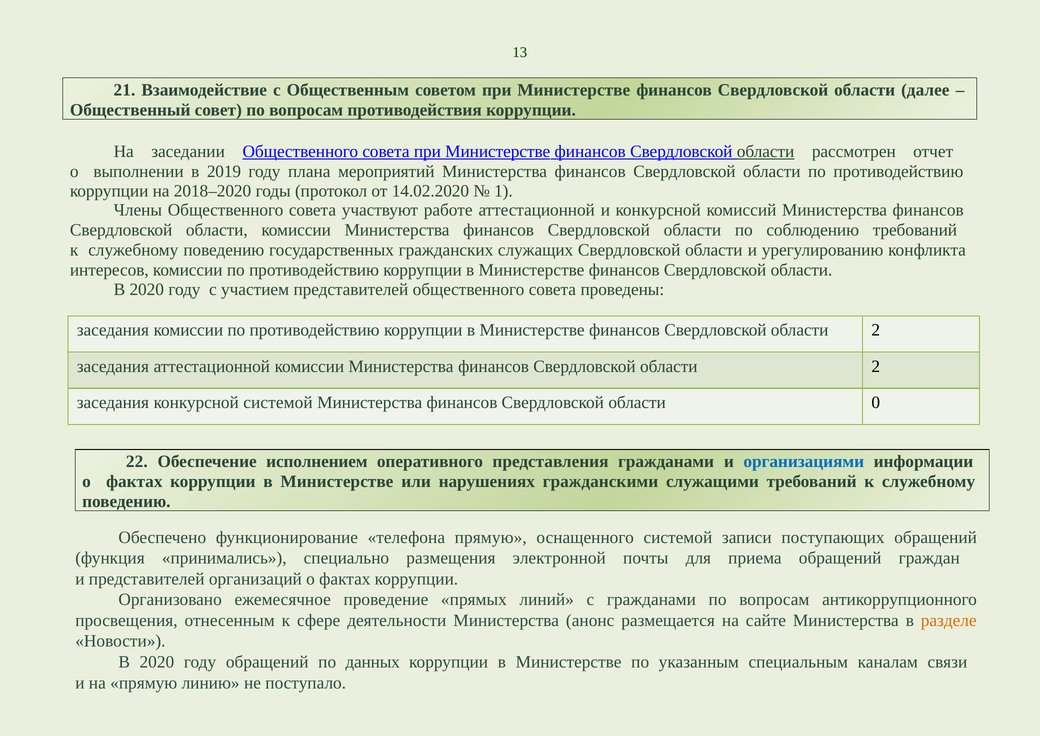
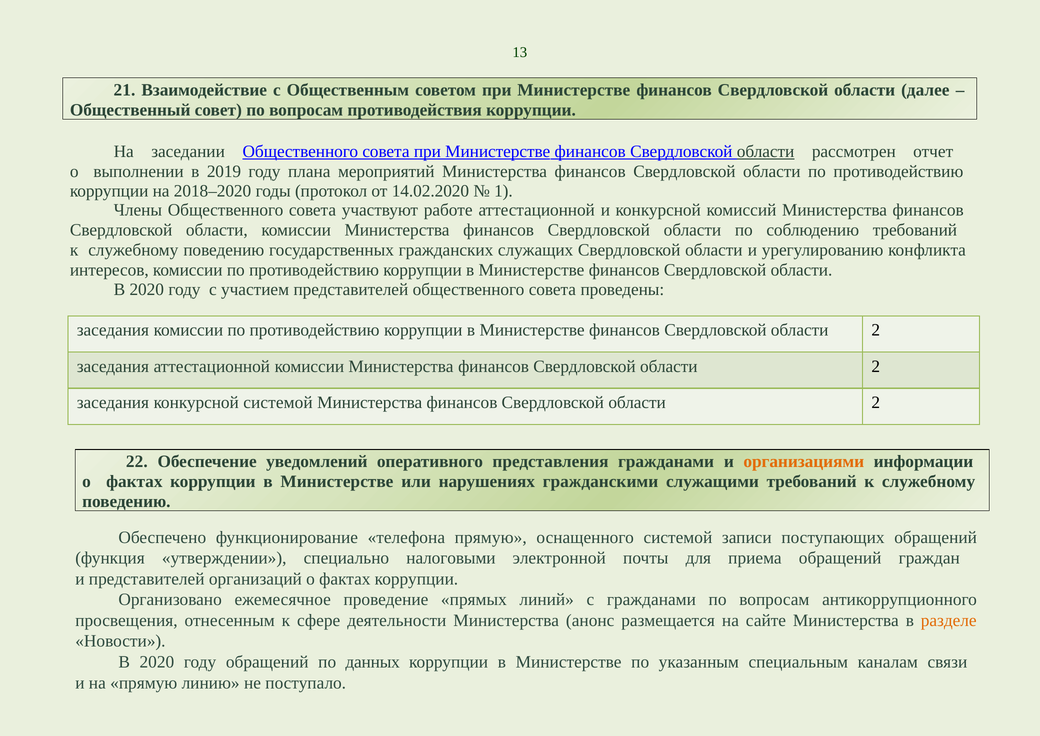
0 at (876, 402): 0 -> 2
исполнением: исполнением -> уведомлений
организациями colour: blue -> orange
принимались: принимались -> утверждении
размещения: размещения -> налоговыми
